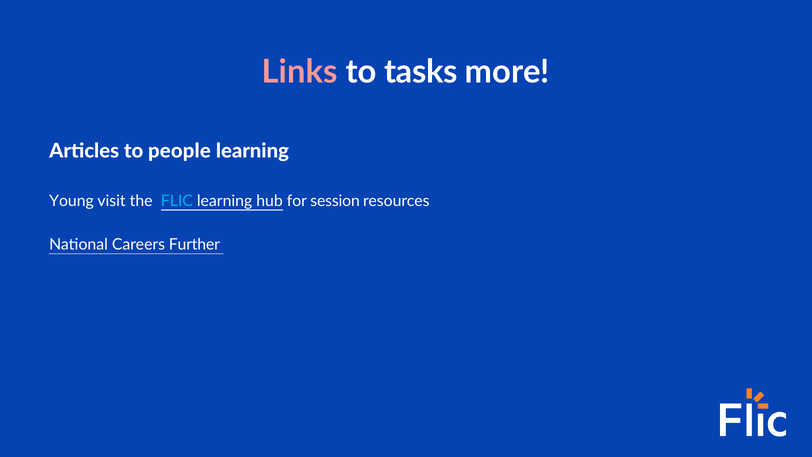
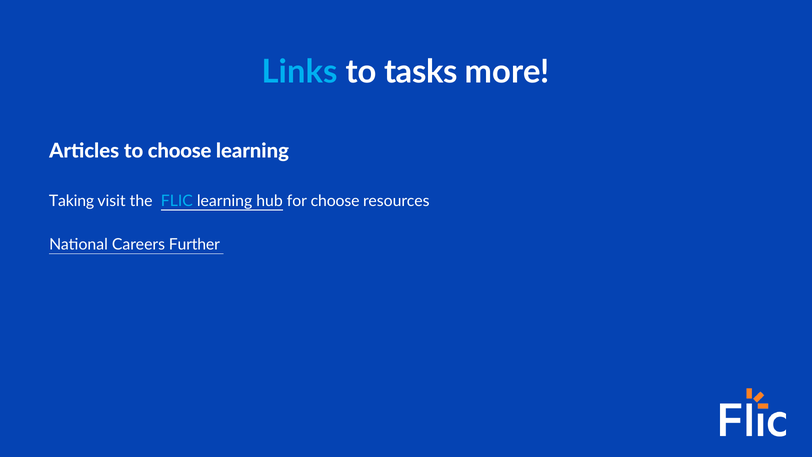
Links colour: pink -> light blue
to people: people -> choose
Young: Young -> Taking
for session: session -> choose
